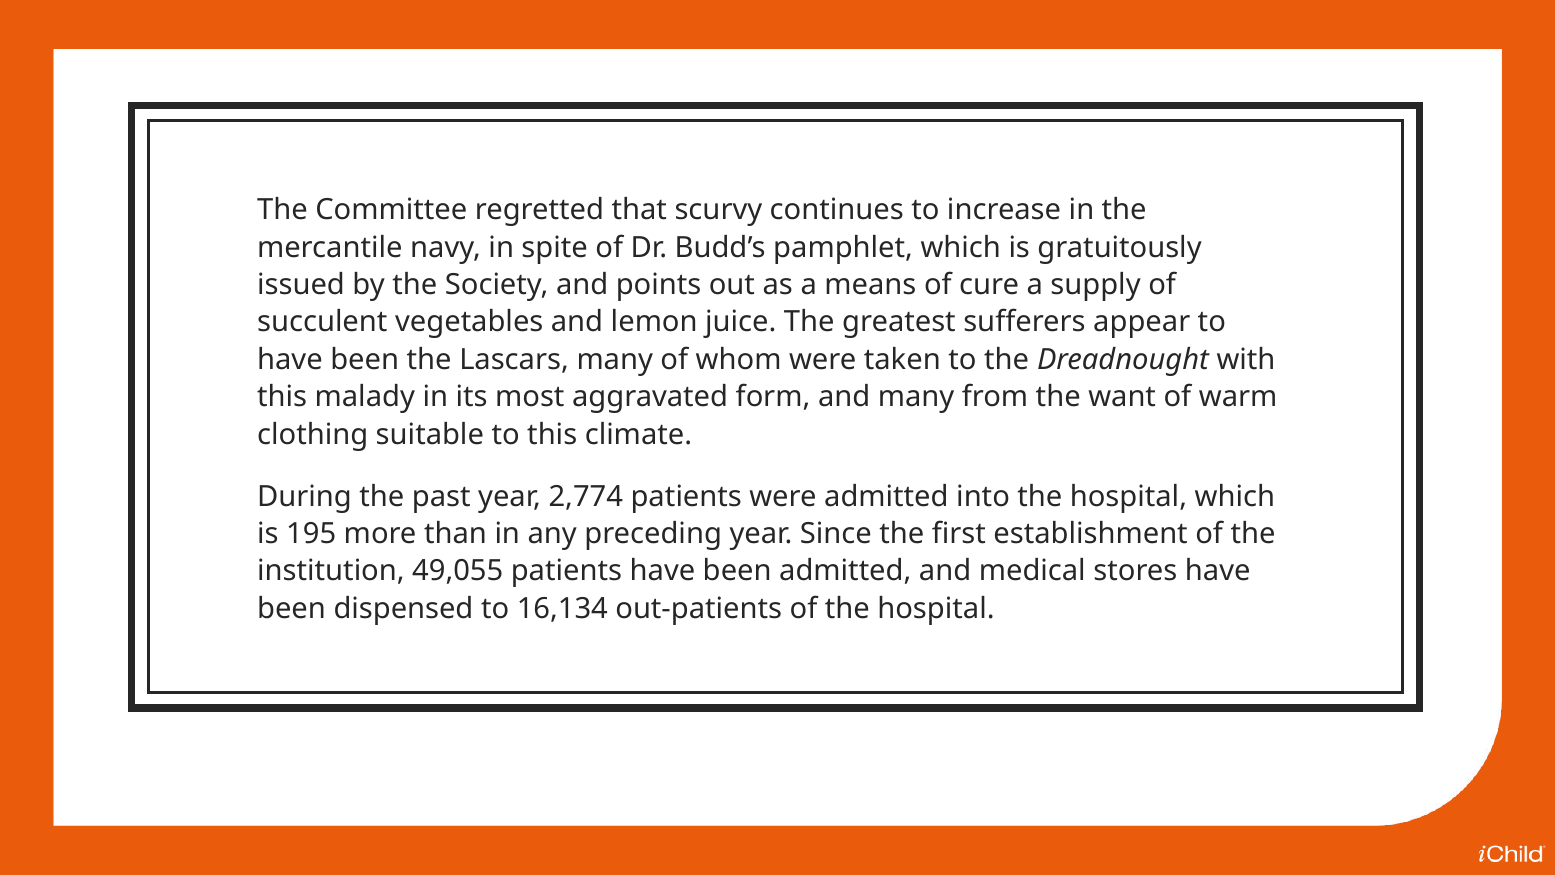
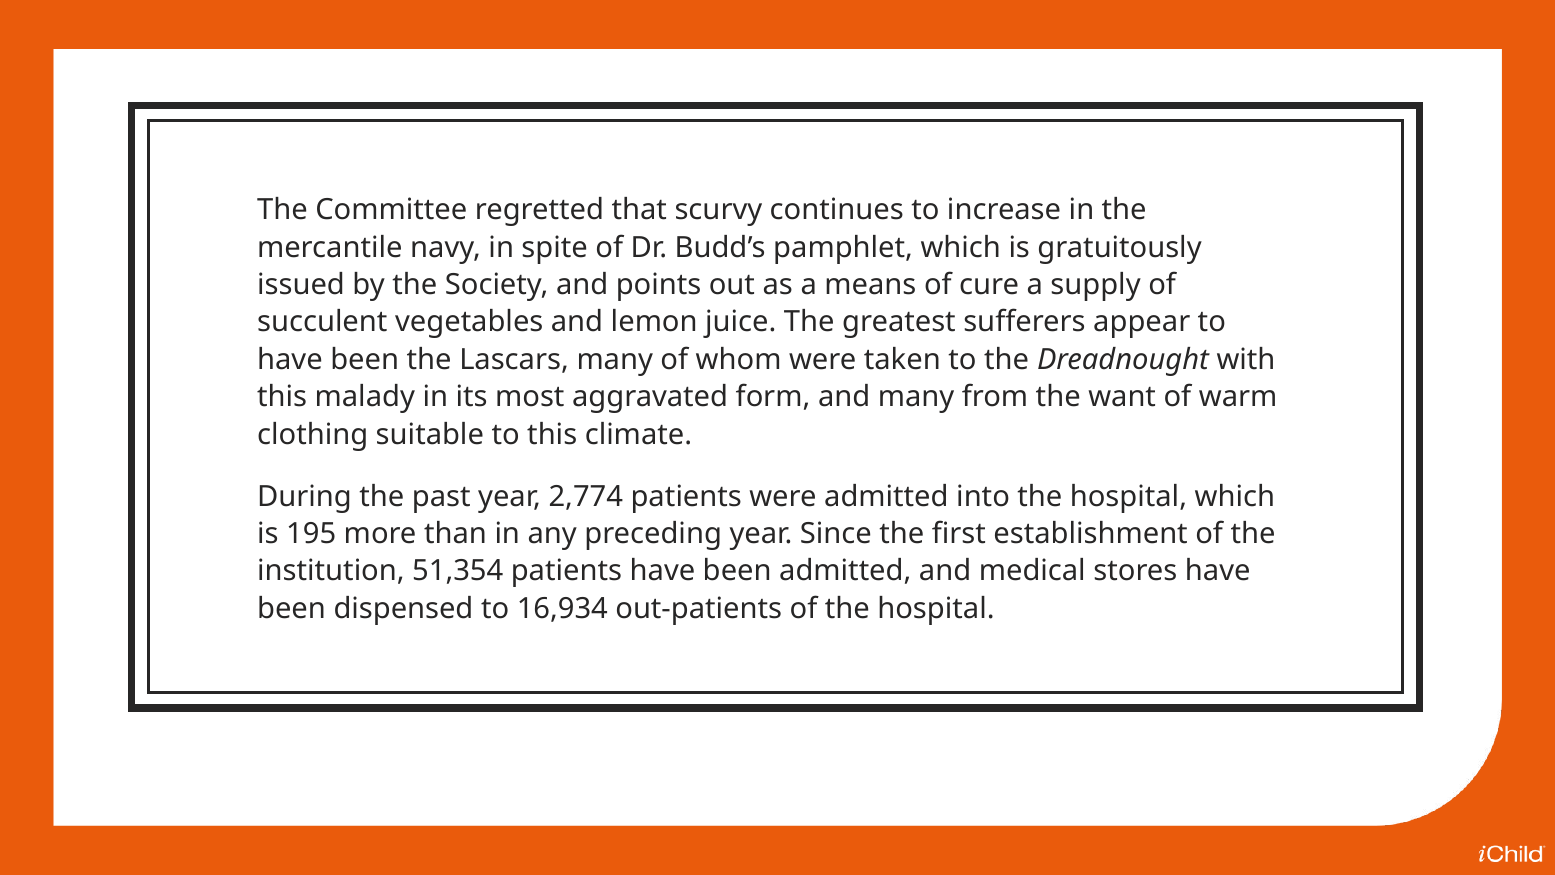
49,055: 49,055 -> 51,354
16,134: 16,134 -> 16,934
